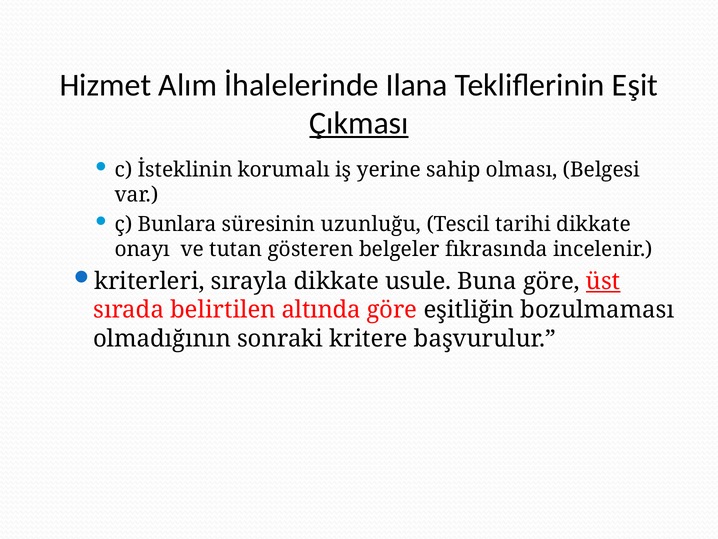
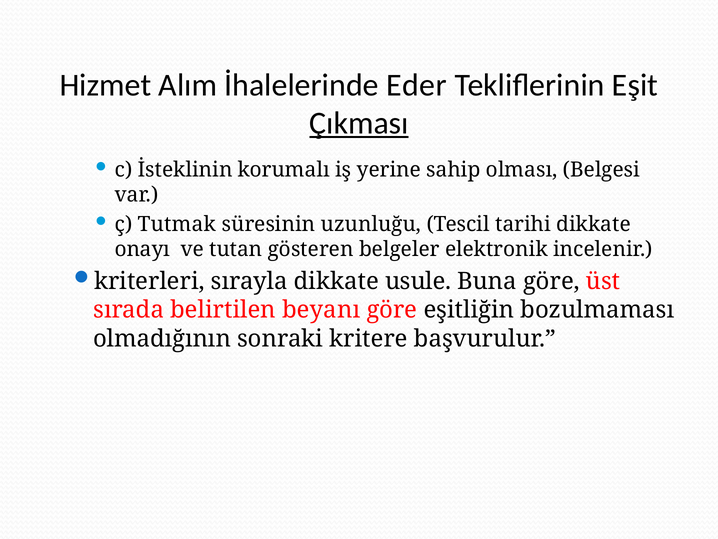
Ilana: Ilana -> Eder
Bunlara: Bunlara -> Tutmak
fıkrasında: fıkrasında -> elektronik
üst underline: present -> none
altında: altında -> beyanı
